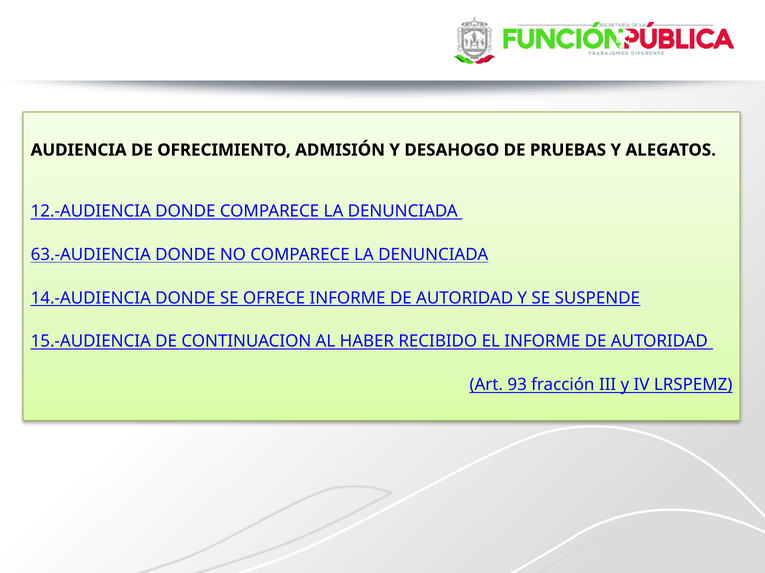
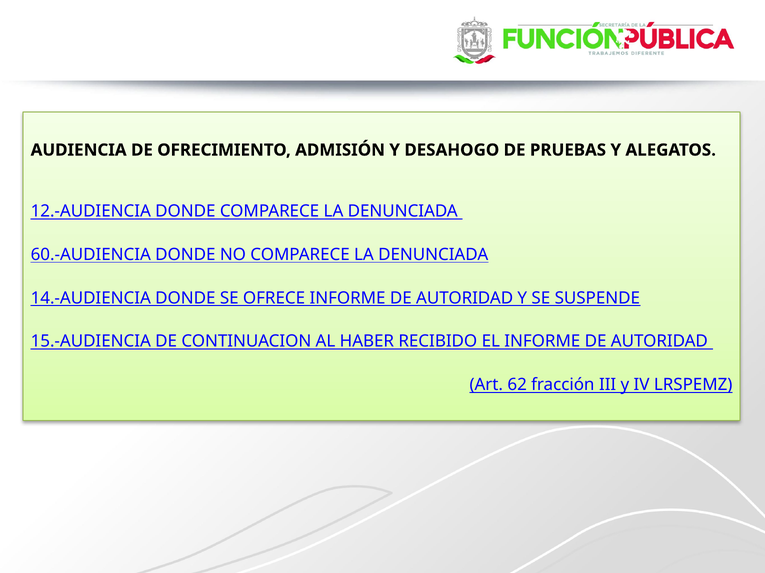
63.-AUDIENCIA: 63.-AUDIENCIA -> 60.-AUDIENCIA
93: 93 -> 62
